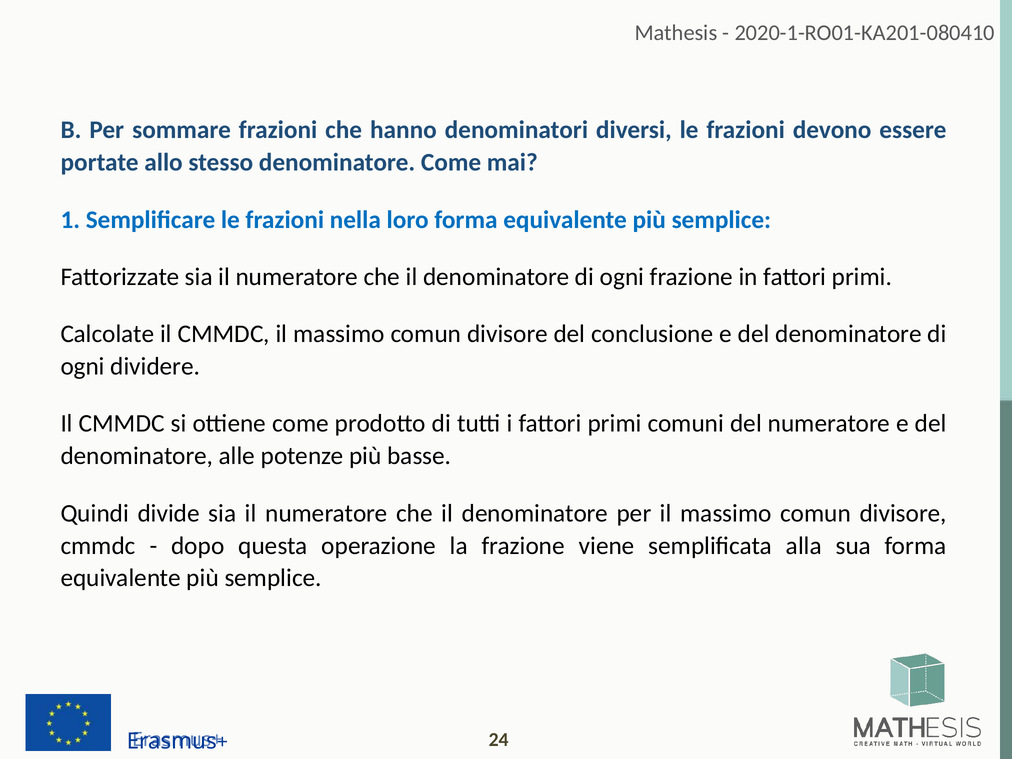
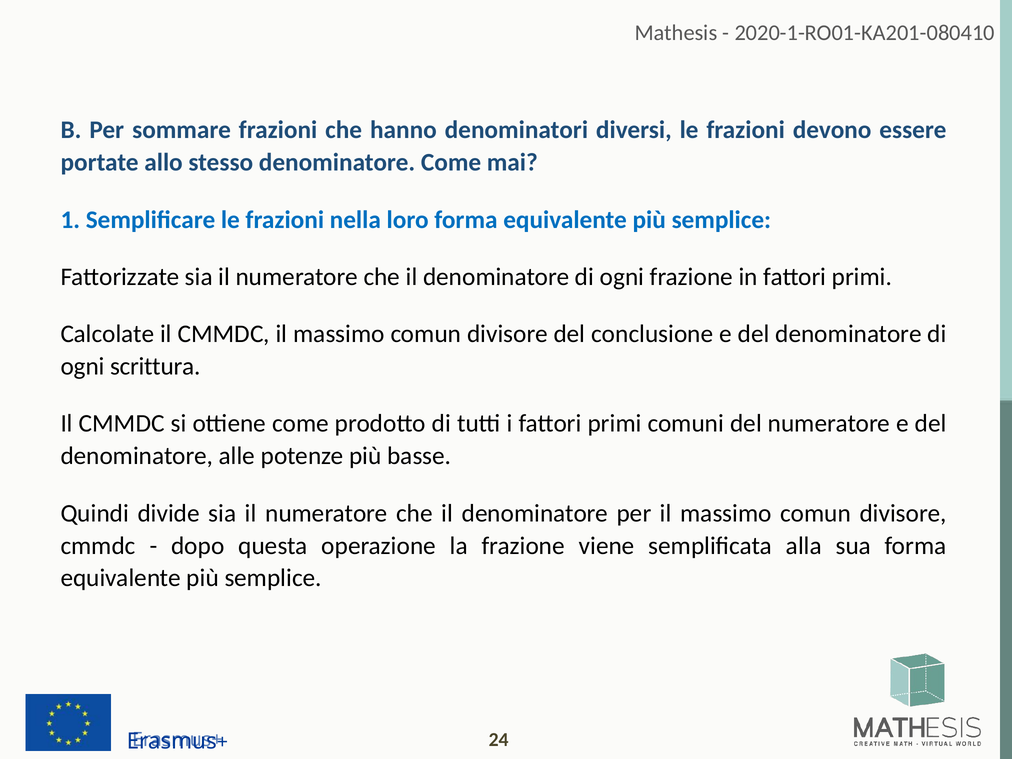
dividere: dividere -> scrittura
